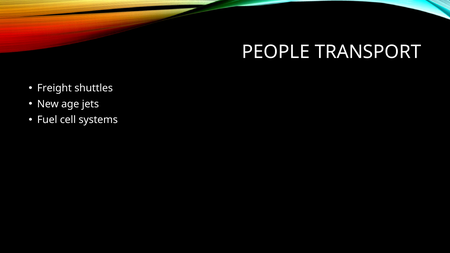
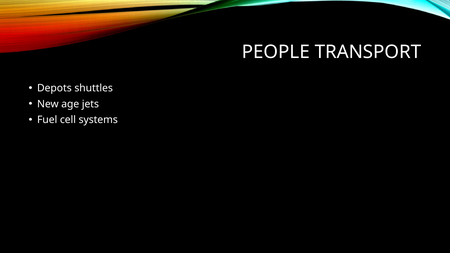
Freight: Freight -> Depots
